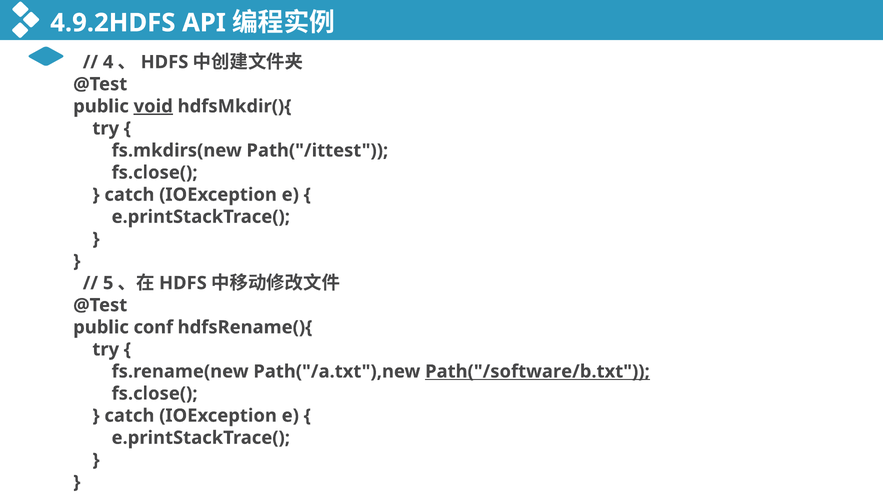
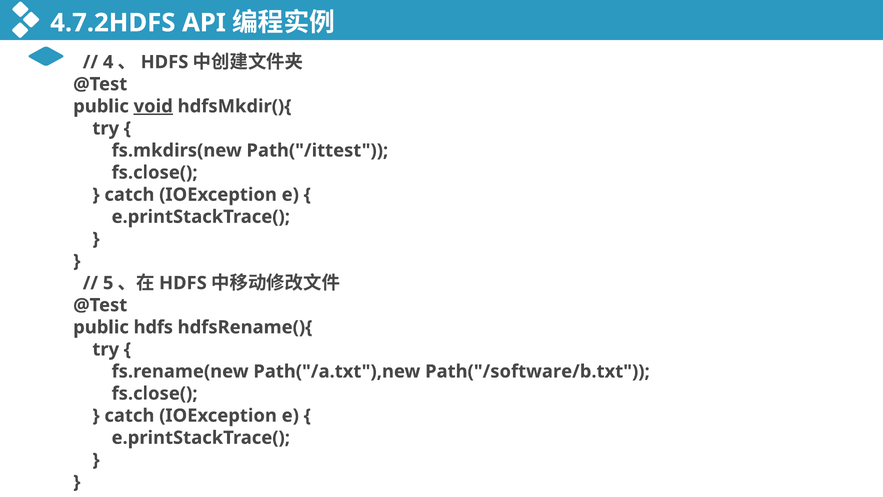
4.9.2HDFS: 4.9.2HDFS -> 4.7.2HDFS
public conf: conf -> hdfs
Path("/software/b.txt underline: present -> none
